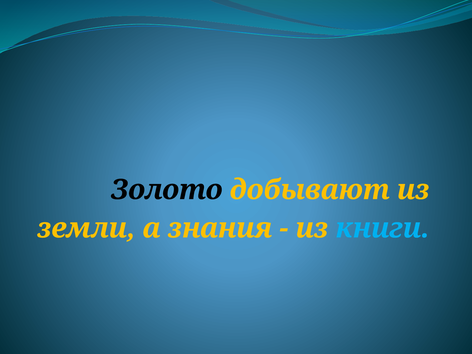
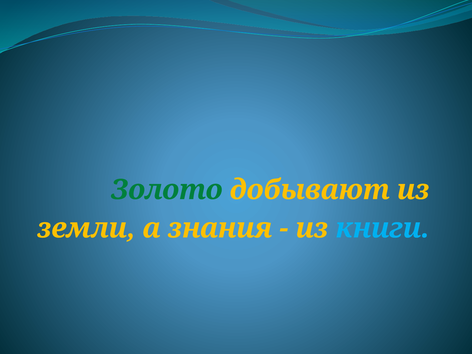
Золото colour: black -> green
